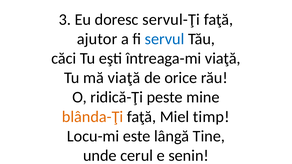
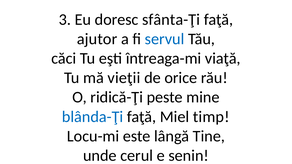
servul-Ţi: servul-Ţi -> sfânta-Ţi
mă viaţă: viaţă -> vieţii
blânda-Ţi colour: orange -> blue
